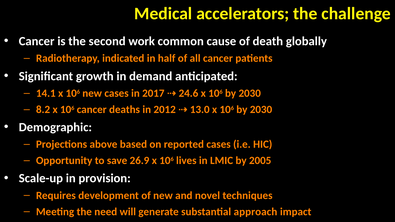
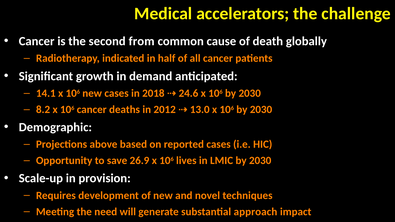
work: work -> from
2017: 2017 -> 2018
LMIC by 2005: 2005 -> 2030
